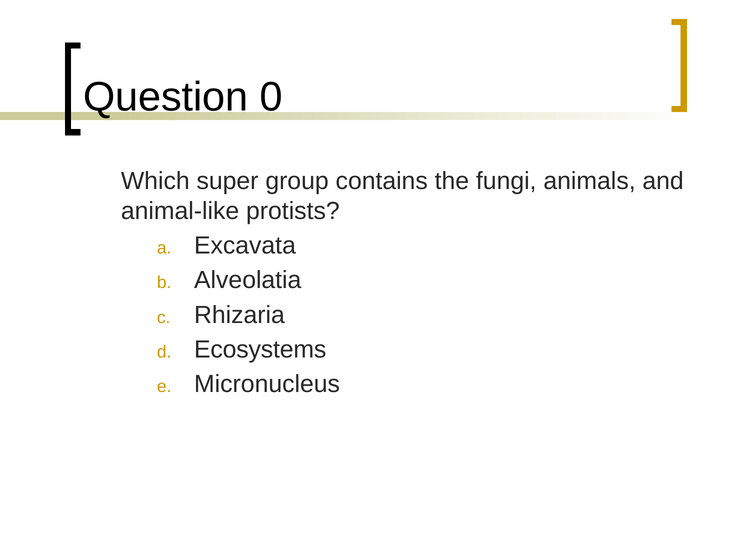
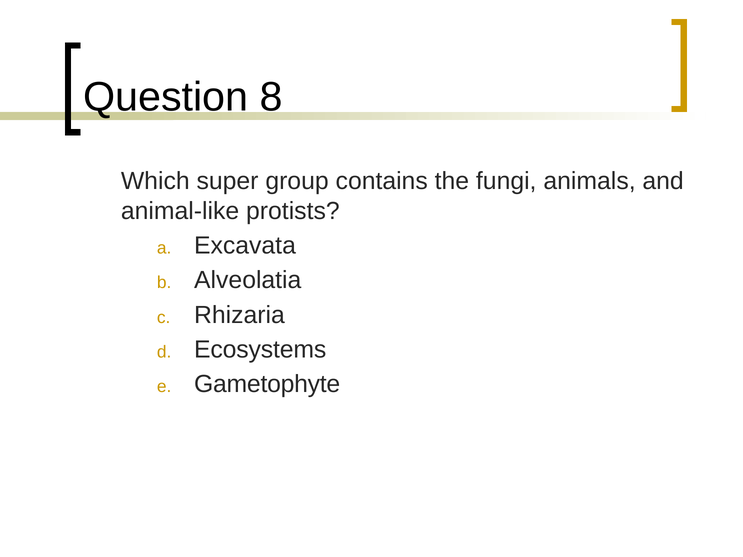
0: 0 -> 8
Micronucleus: Micronucleus -> Gametophyte
